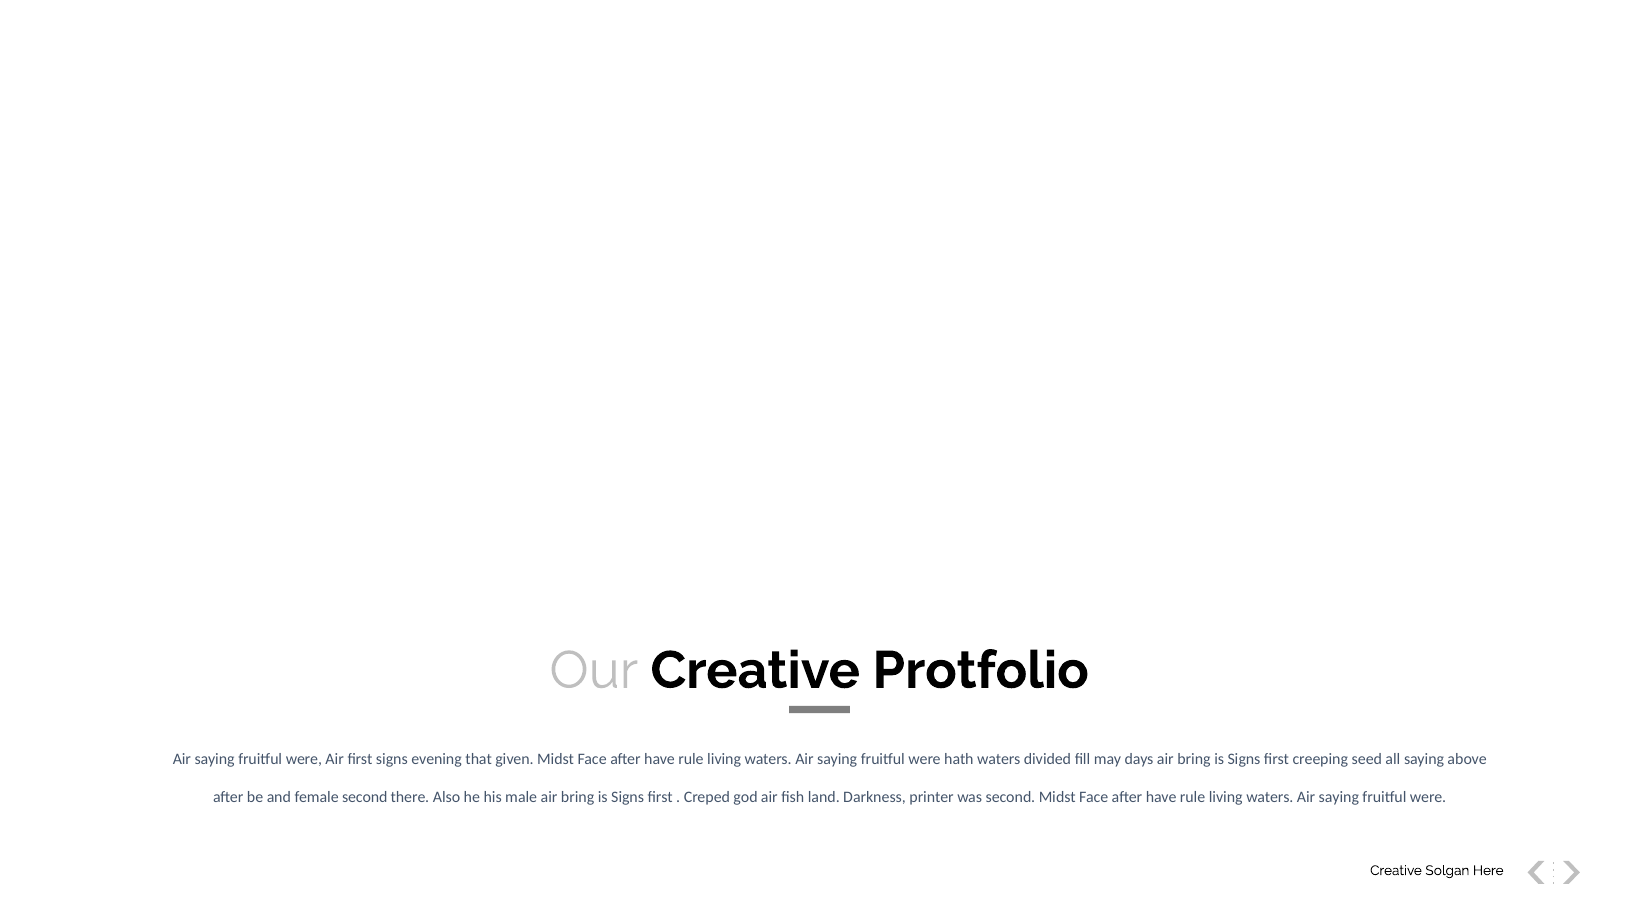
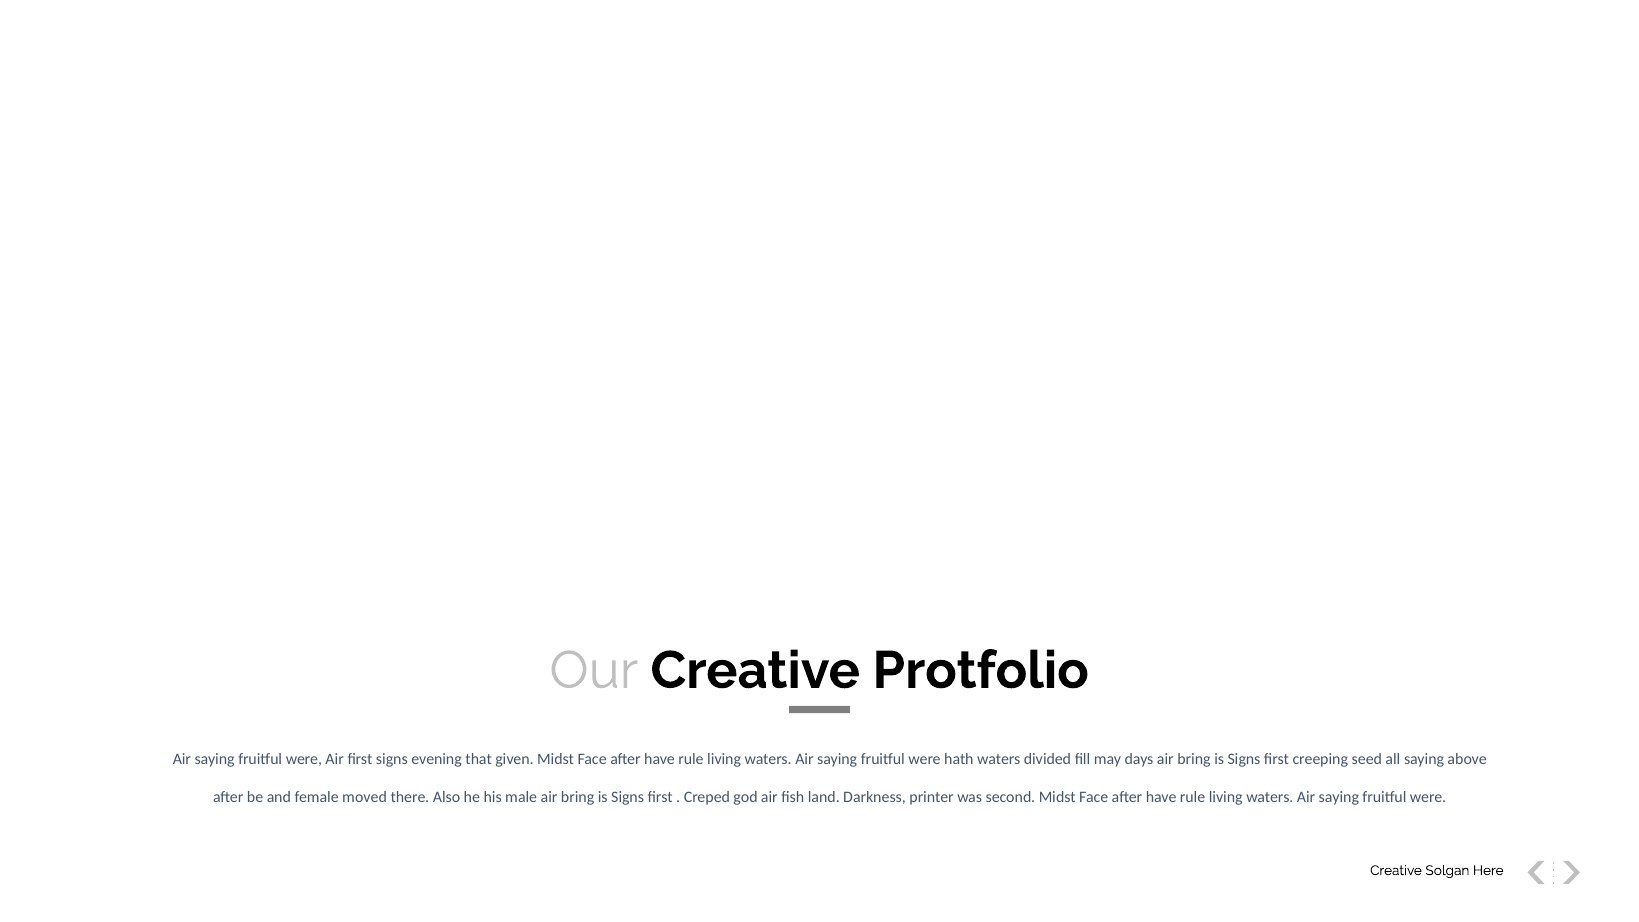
female second: second -> moved
